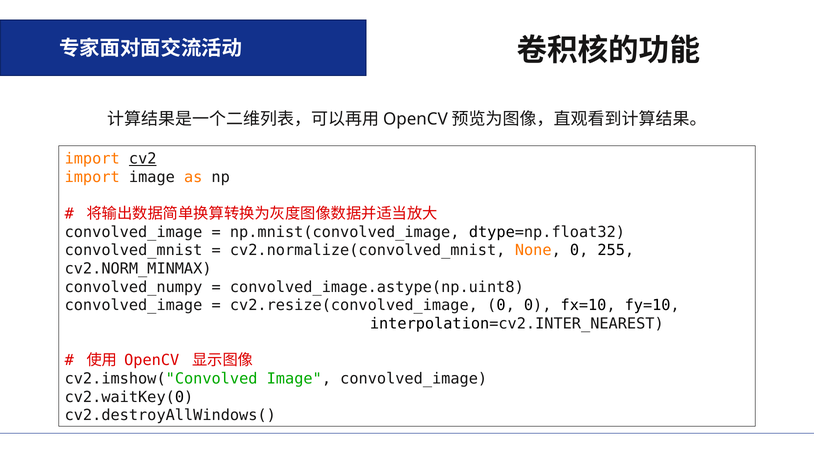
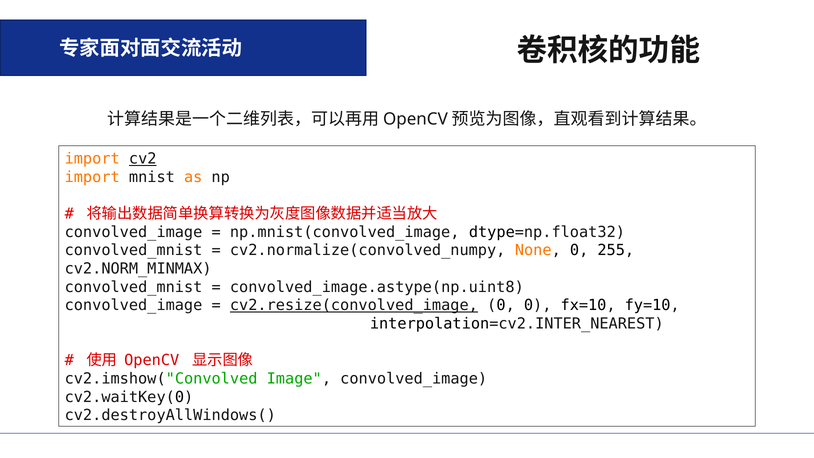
import image: image -> mnist
cv2.normalize(convolved_mnist: cv2.normalize(convolved_mnist -> cv2.normalize(convolved_numpy
convolved_numpy at (134, 287): convolved_numpy -> convolved_mnist
cv2.resize(convolved_image underline: none -> present
